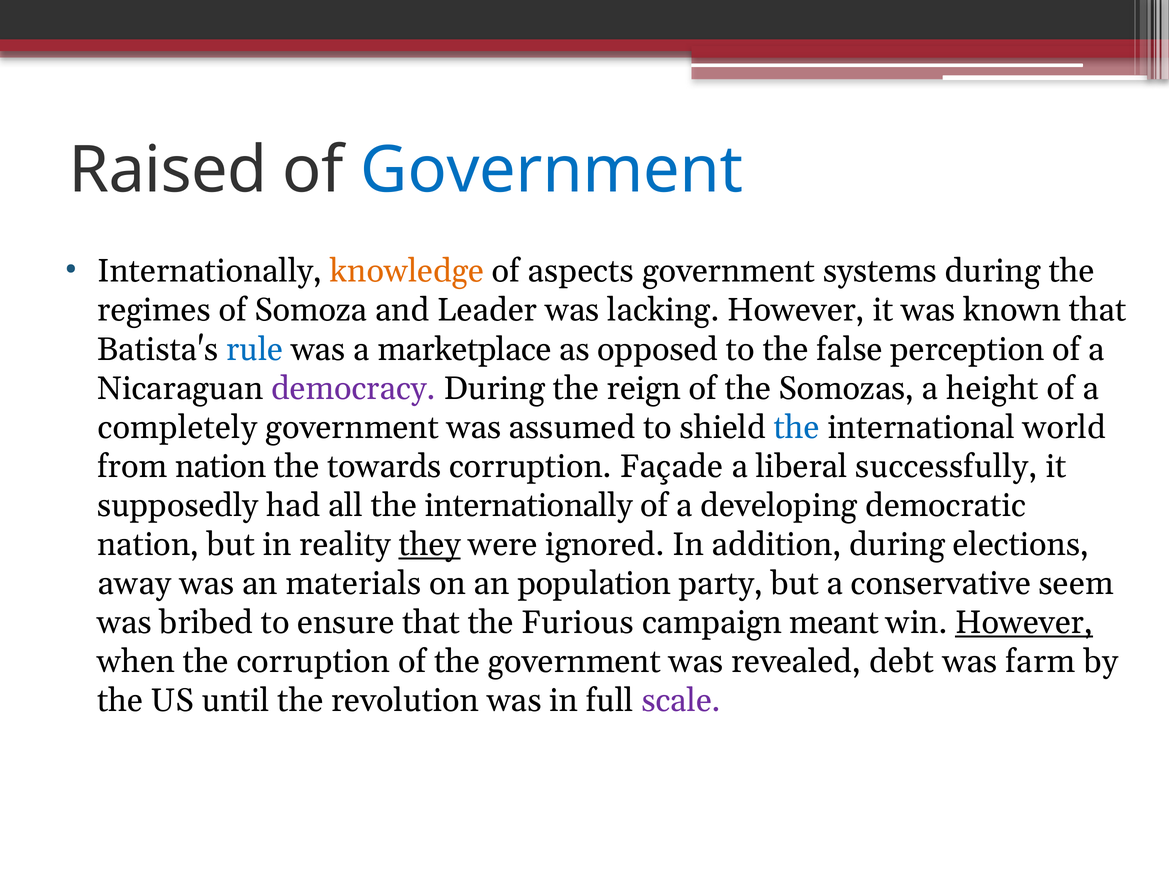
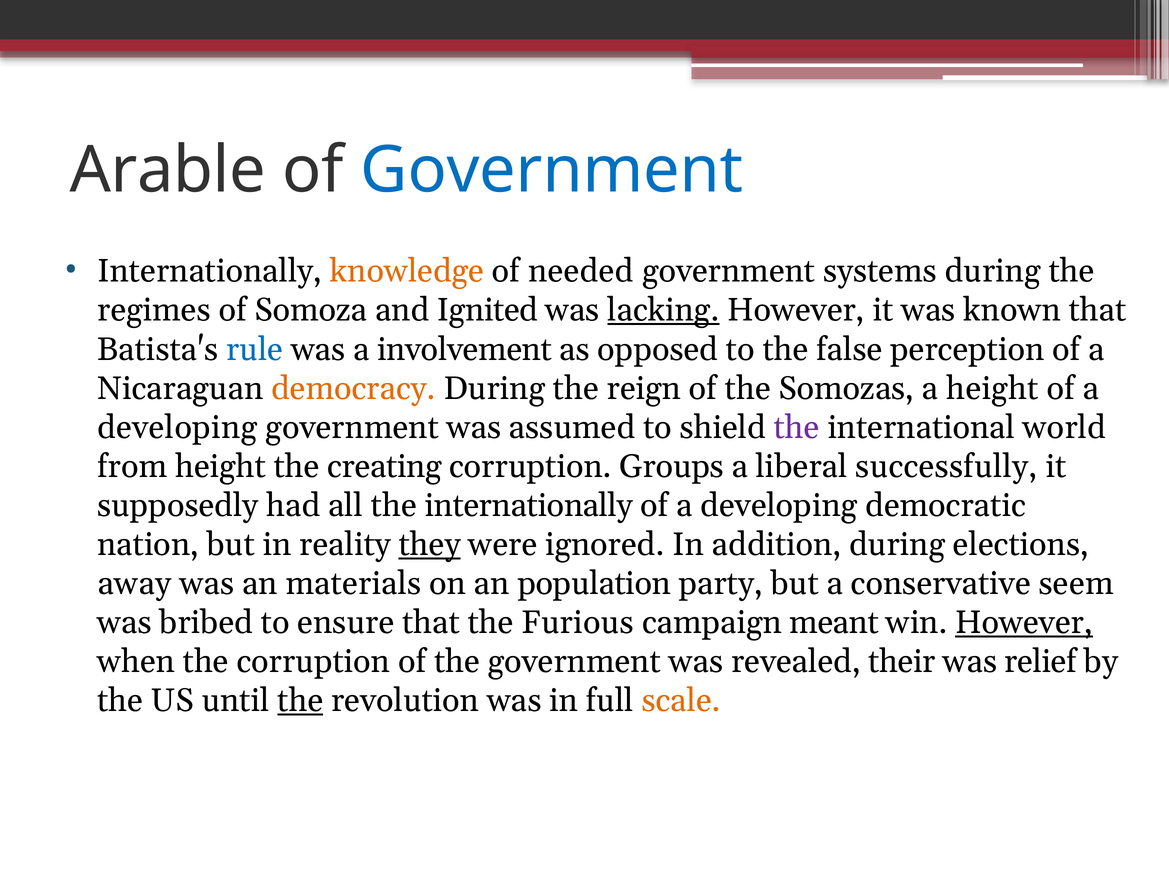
Raised: Raised -> Arable
aspects: aspects -> needed
Leader: Leader -> Ignited
lacking underline: none -> present
marketplace: marketplace -> involvement
democracy colour: purple -> orange
completely at (177, 427): completely -> developing
the at (797, 427) colour: blue -> purple
from nation: nation -> height
towards: towards -> creating
Façade: Façade -> Groups
debt: debt -> their
farm: farm -> relief
the at (300, 700) underline: none -> present
scale colour: purple -> orange
